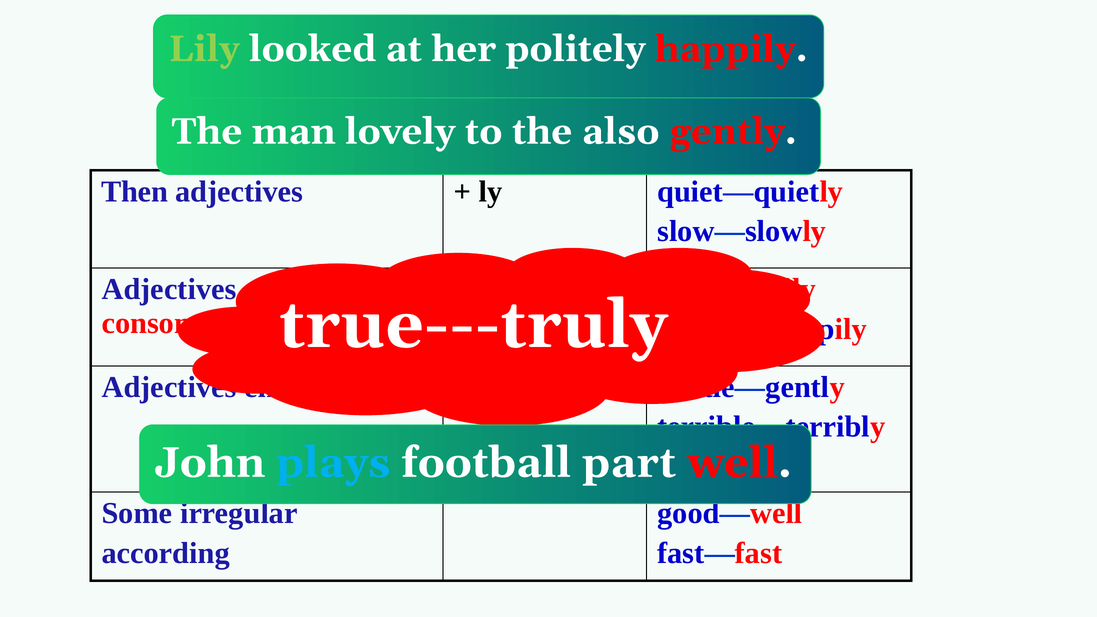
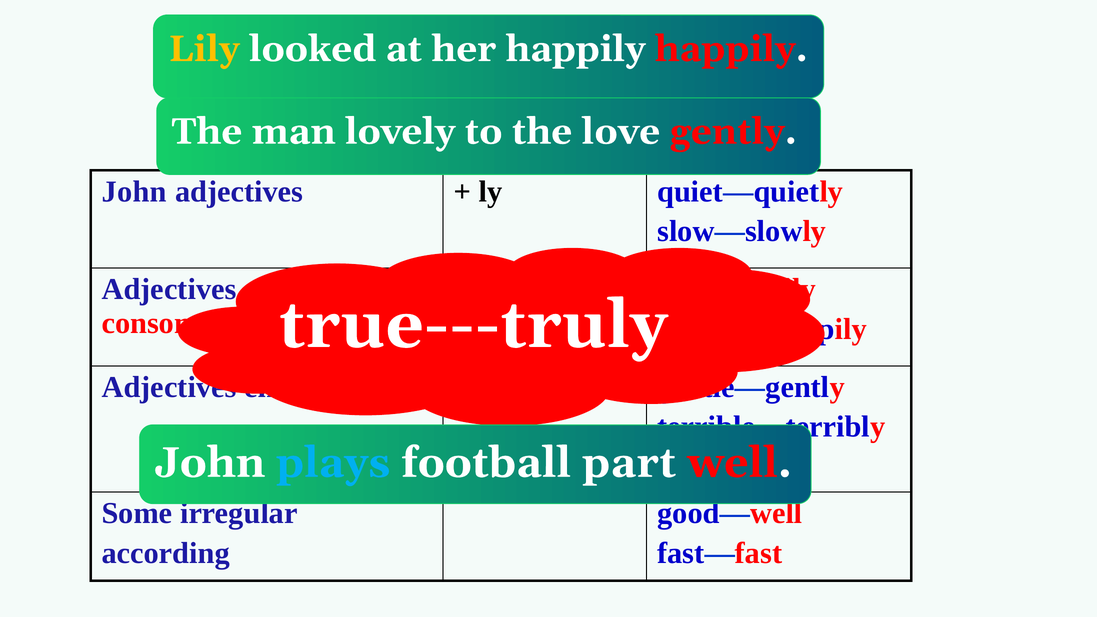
Lily colour: light green -> yellow
her politely: politely -> happily
also: also -> love
Then at (135, 192): Then -> John
